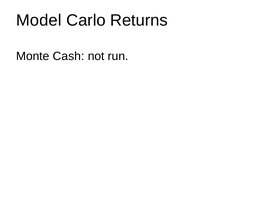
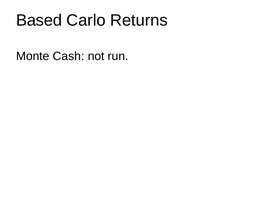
Model: Model -> Based
